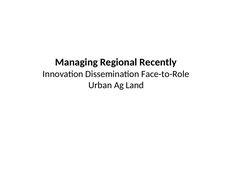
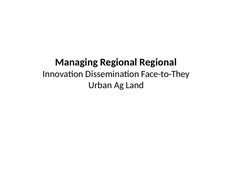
Regional Recently: Recently -> Regional
Face-to-Role: Face-to-Role -> Face-to-They
